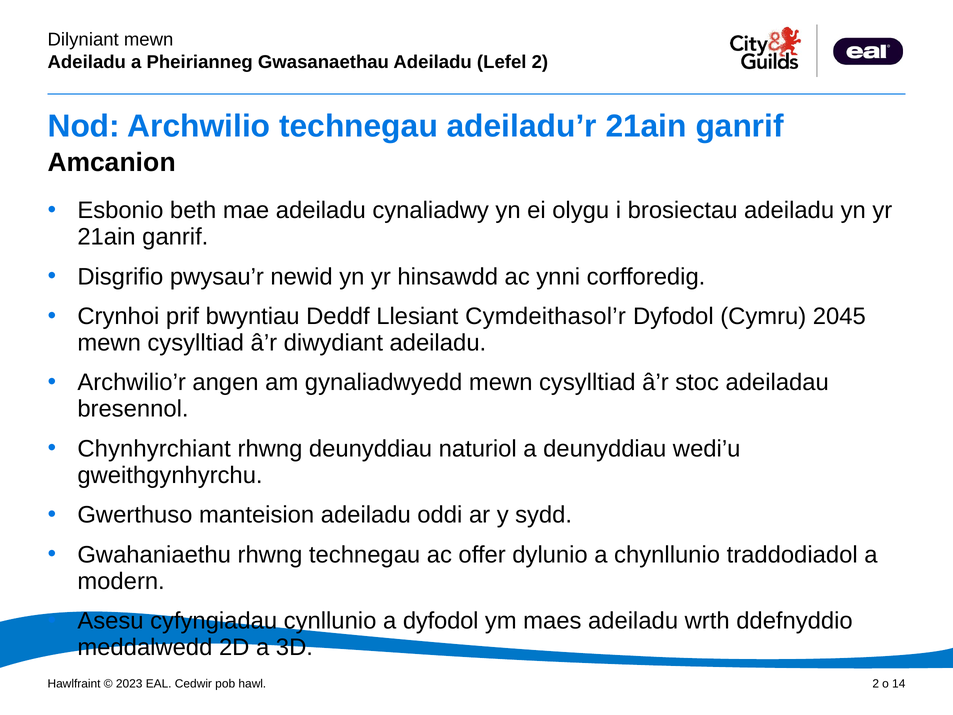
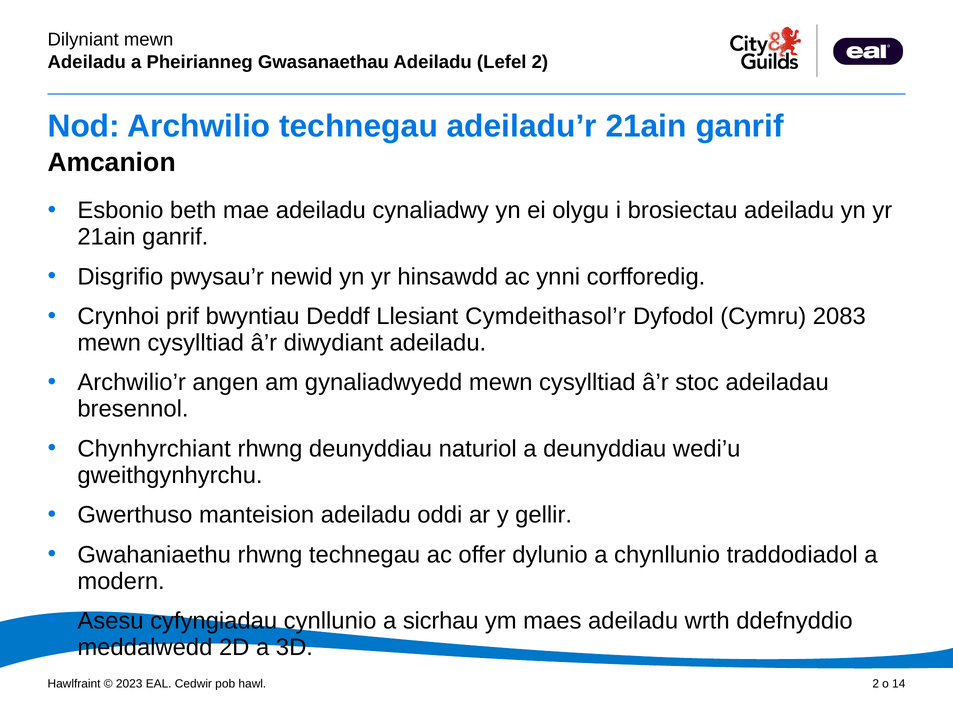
2045: 2045 -> 2083
sydd: sydd -> gellir
a dyfodol: dyfodol -> sicrhau
